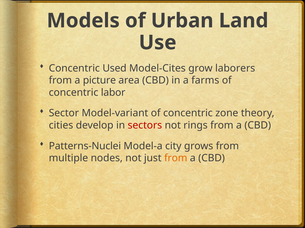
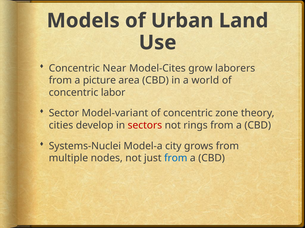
Used: Used -> Near
farms: farms -> world
Patterns-Nuclei: Patterns-Nuclei -> Systems-Nuclei
from at (176, 159) colour: orange -> blue
